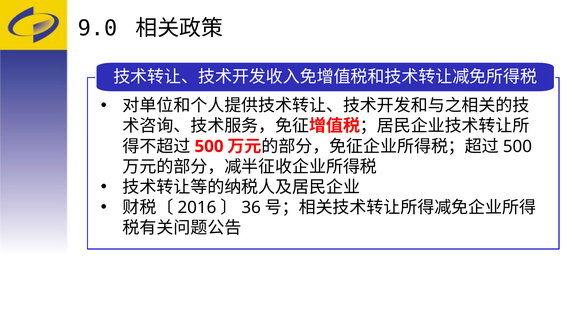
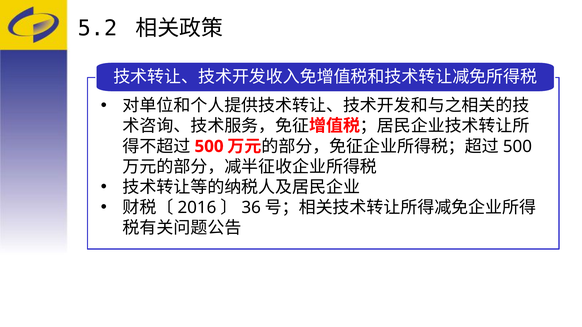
9.0: 9.0 -> 5.2
